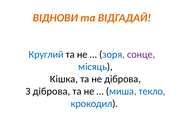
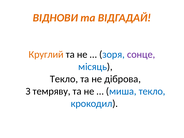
Круглий colour: blue -> orange
Кішка at (64, 79): Кішка -> Текло
З діброва: діброва -> темряву
